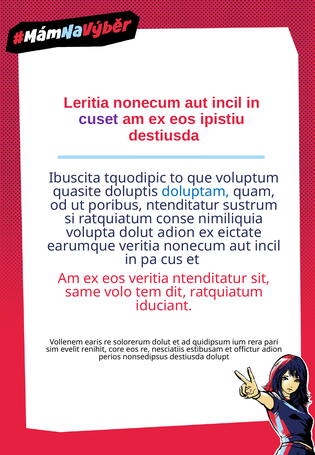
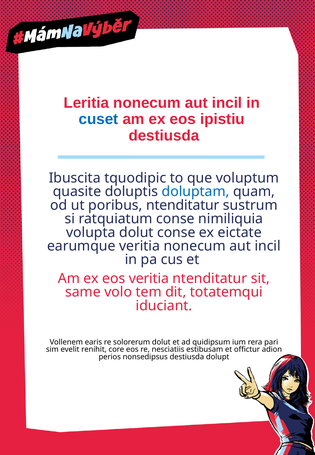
cuset colour: purple -> blue
dolut adion: adion -> conse
dit ratquiatum: ratquiatum -> totatemqui
